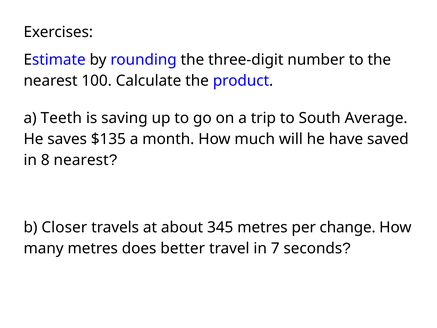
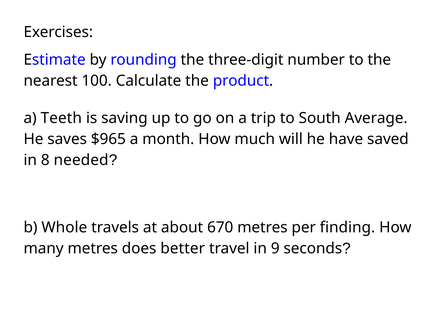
$135: $135 -> $965
8 nearest: nearest -> needed
Closer: Closer -> Whole
345: 345 -> 670
change: change -> finding
7: 7 -> 9
